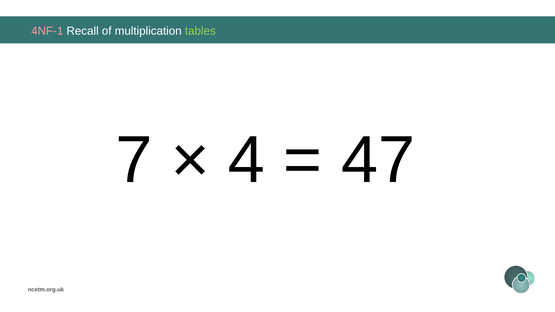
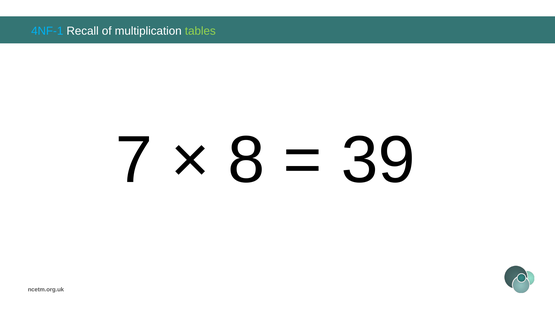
4NF-1 colour: pink -> light blue
4: 4 -> 8
47: 47 -> 39
